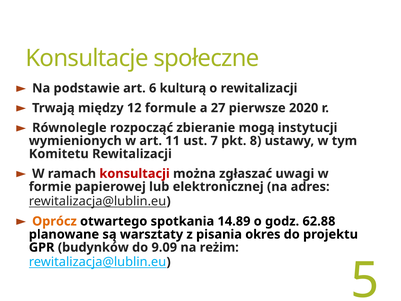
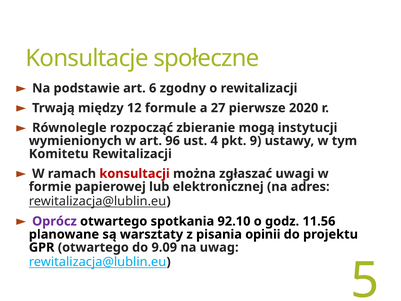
kulturą: kulturą -> zgodny
11: 11 -> 96
7: 7 -> 4
8: 8 -> 9
Oprócz colour: orange -> purple
14.89: 14.89 -> 92.10
62.88: 62.88 -> 11.56
okres: okres -> opinii
GPR budynków: budynków -> otwartego
reżim: reżim -> uwag
